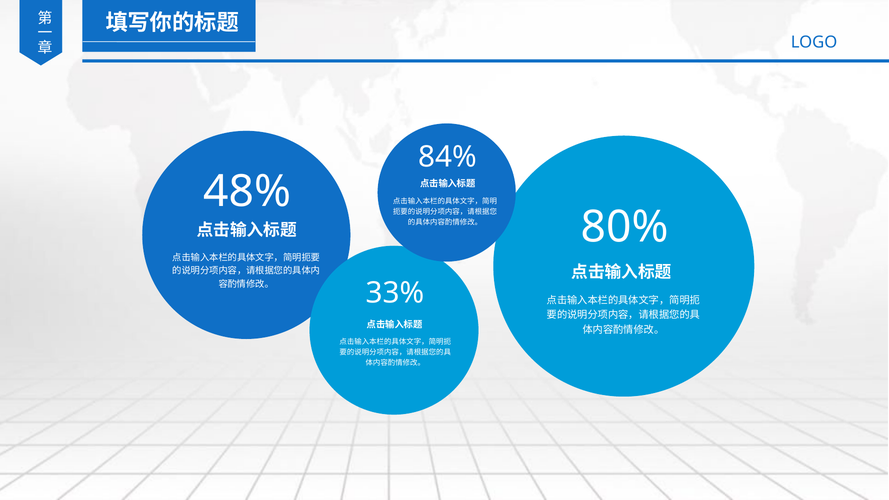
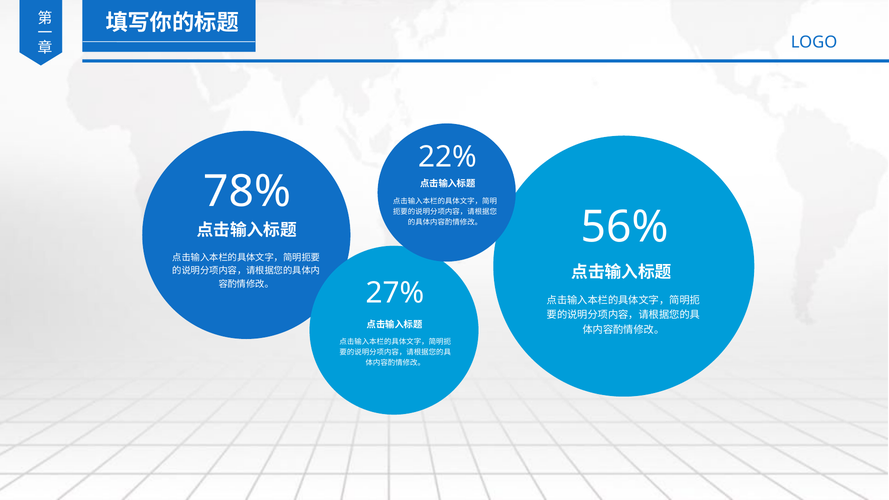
84%: 84% -> 22%
48%: 48% -> 78%
80%: 80% -> 56%
33%: 33% -> 27%
